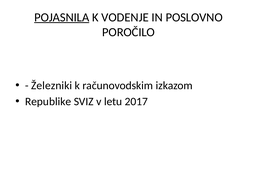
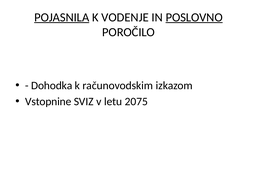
POSLOVNO underline: none -> present
Železniki: Železniki -> Dohodka
Republike: Republike -> Vstopnine
2017: 2017 -> 2075
